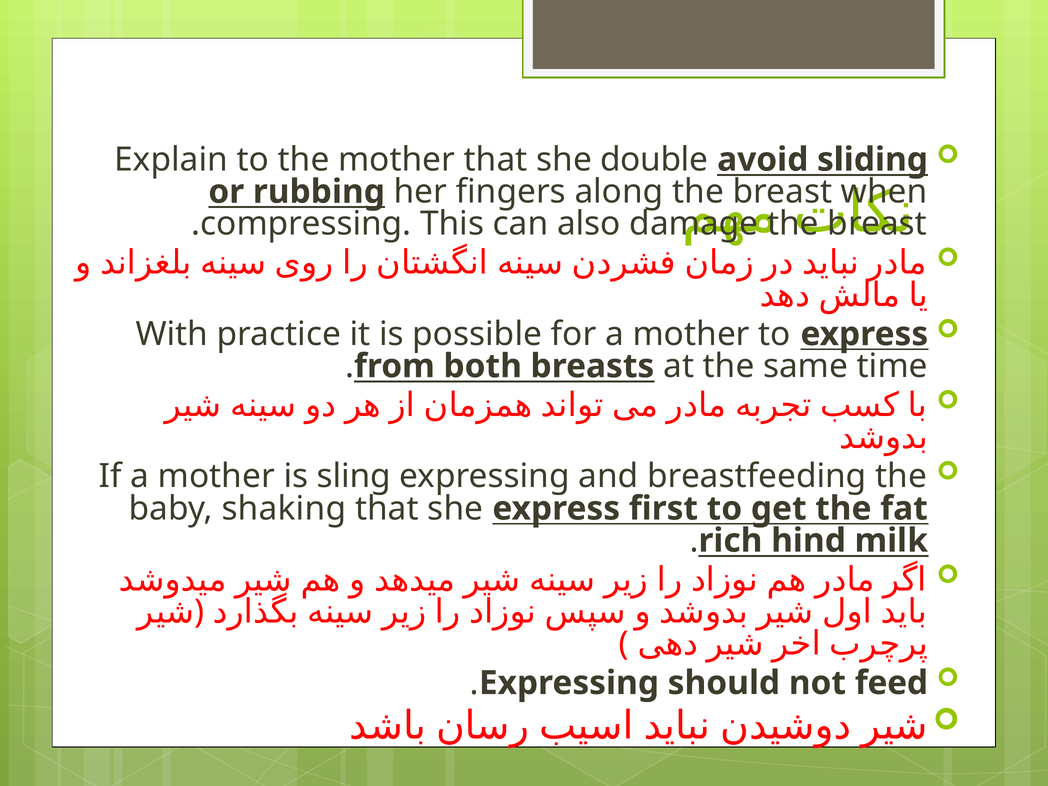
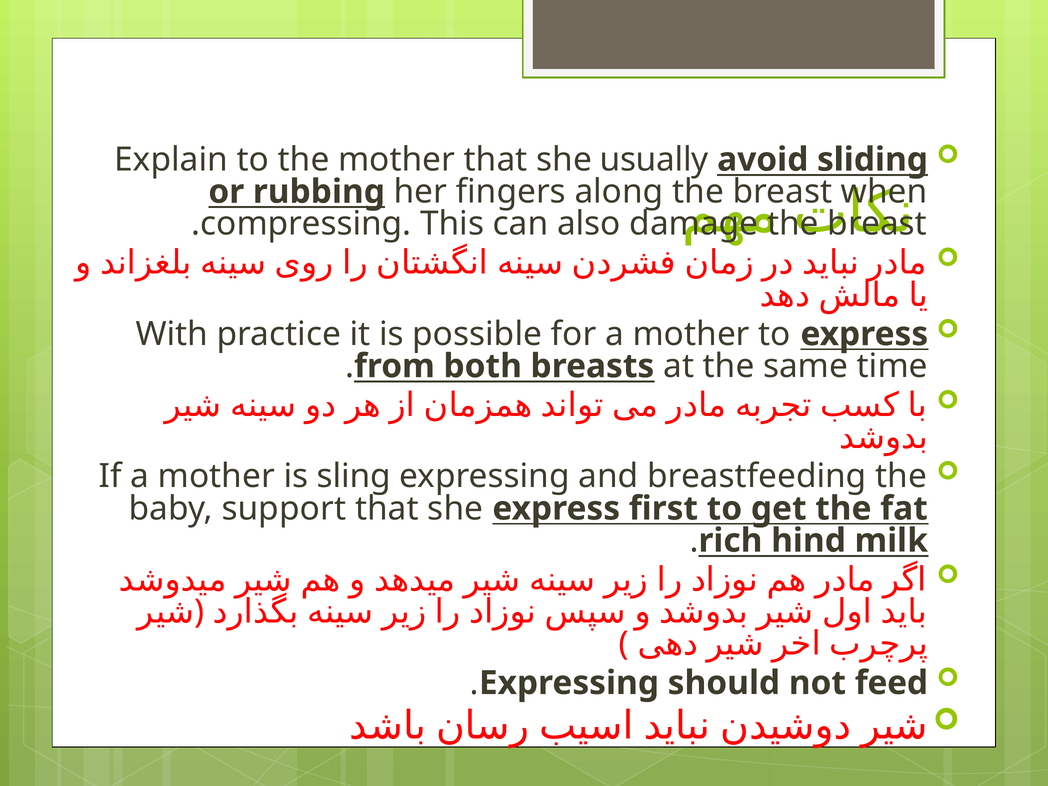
double: double -> usually
shaking: shaking -> support
